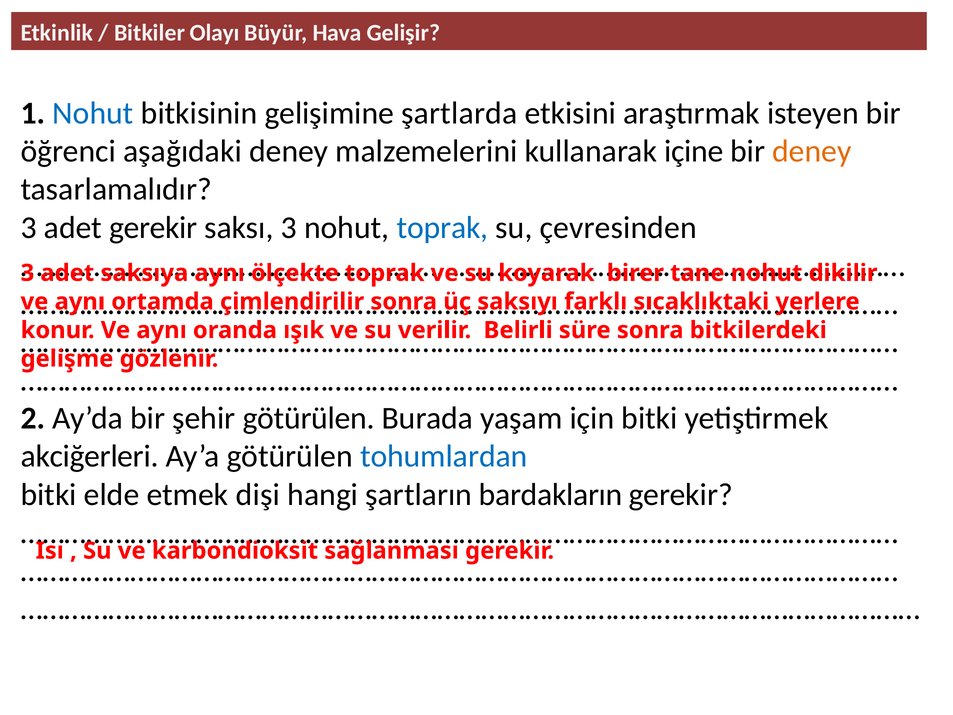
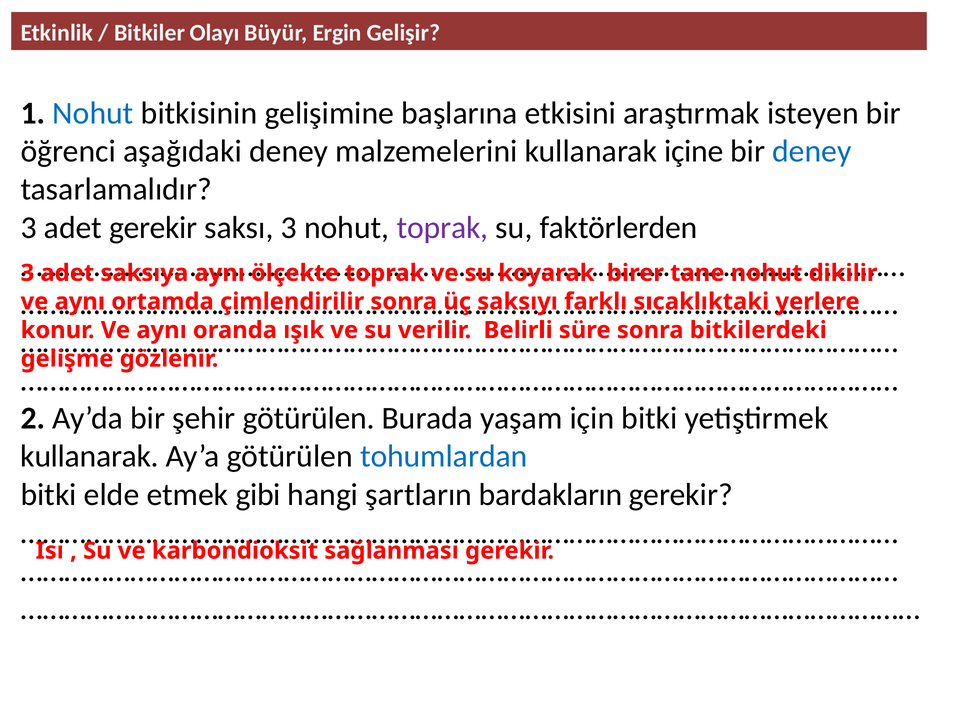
Hava: Hava -> Ergin
şartlarda: şartlarda -> başlarına
deney at (812, 151) colour: orange -> blue
toprak at (442, 228) colour: blue -> purple
çevresinden: çevresinden -> faktörlerden
akciğerleri at (90, 456): akciğerleri -> kullanarak
dişi: dişi -> gibi
